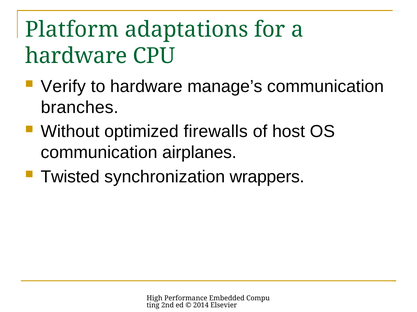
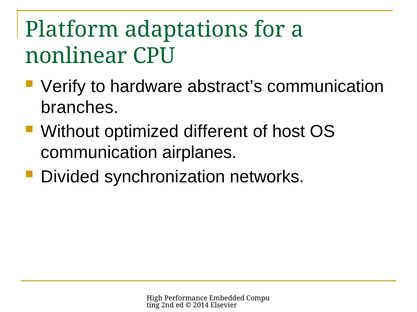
hardware at (76, 56): hardware -> nonlinear
manage’s: manage’s -> abstract’s
firewalls: firewalls -> different
Twisted: Twisted -> Divided
wrappers: wrappers -> networks
